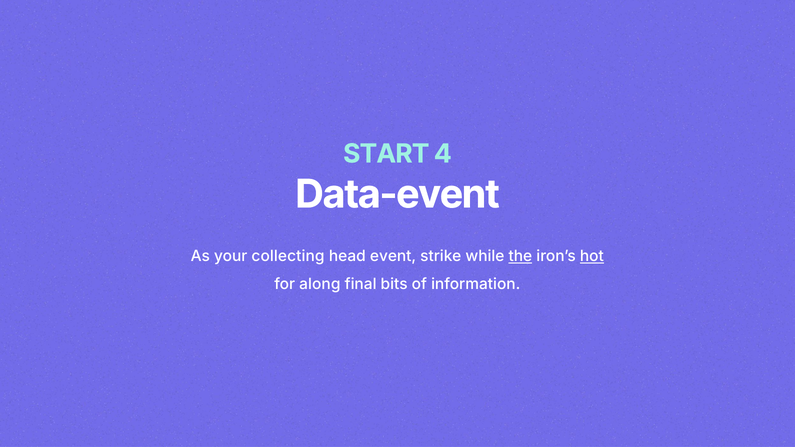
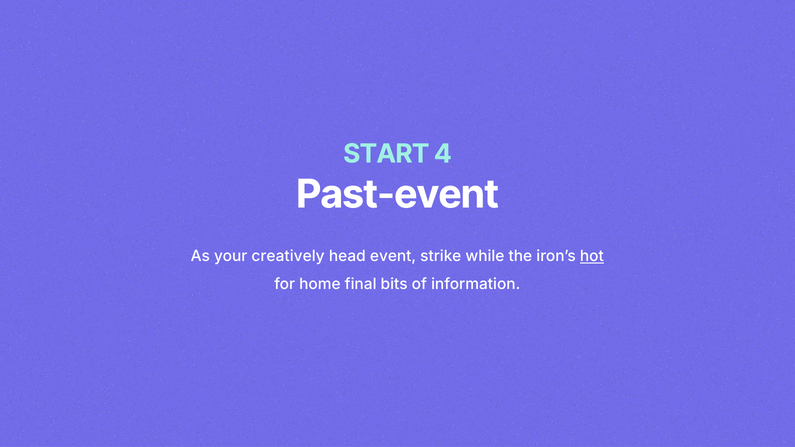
Data-event: Data-event -> Past-event
collecting: collecting -> creatively
the underline: present -> none
along: along -> home
